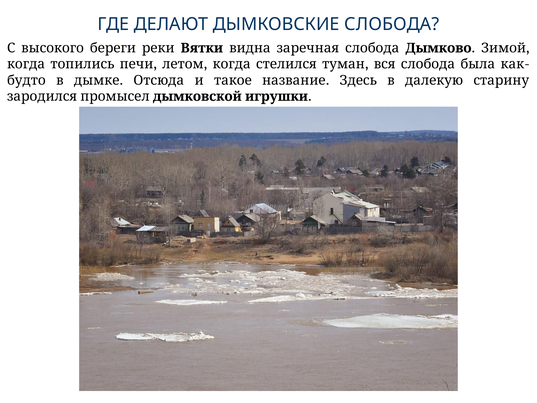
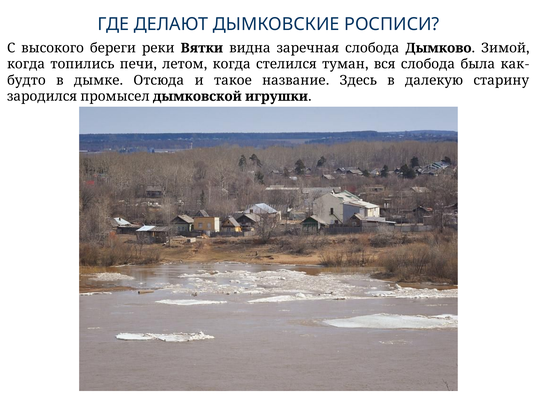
ДЫМКОВСКИЕ СЛОБОДА: СЛОБОДА -> РОСПИСИ
